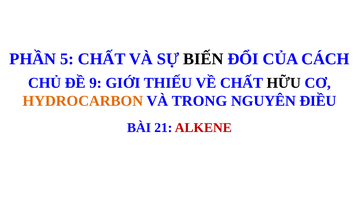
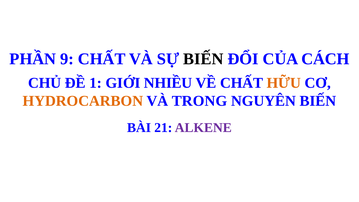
5: 5 -> 9
9: 9 -> 1
THIẾU: THIẾU -> NHIỀU
HỮU colour: black -> orange
NGUYÊN ĐIỀU: ĐIỀU -> BIẾN
ALKENE colour: red -> purple
